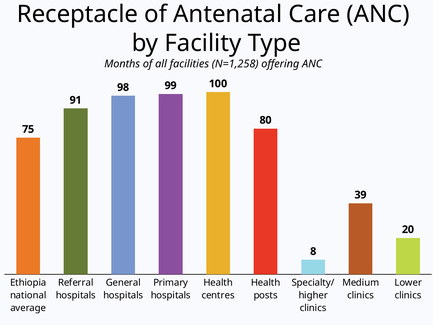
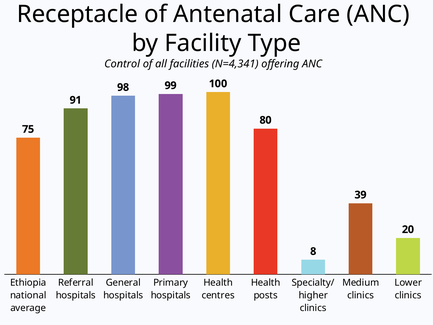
Months: Months -> Control
N=1,258: N=1,258 -> N=4,341
